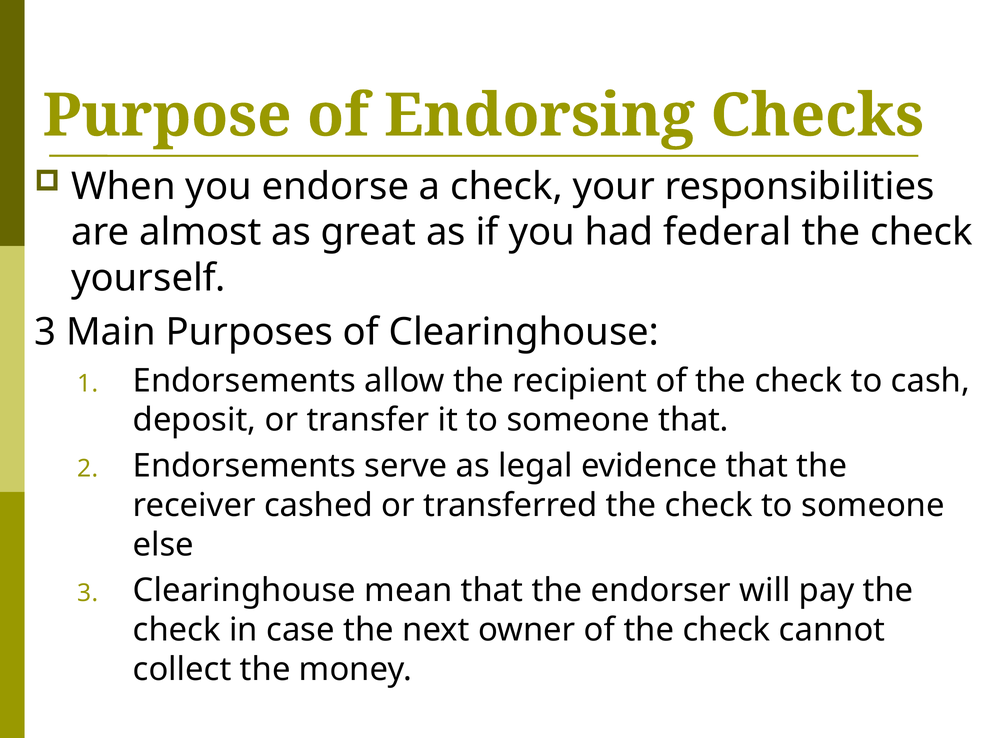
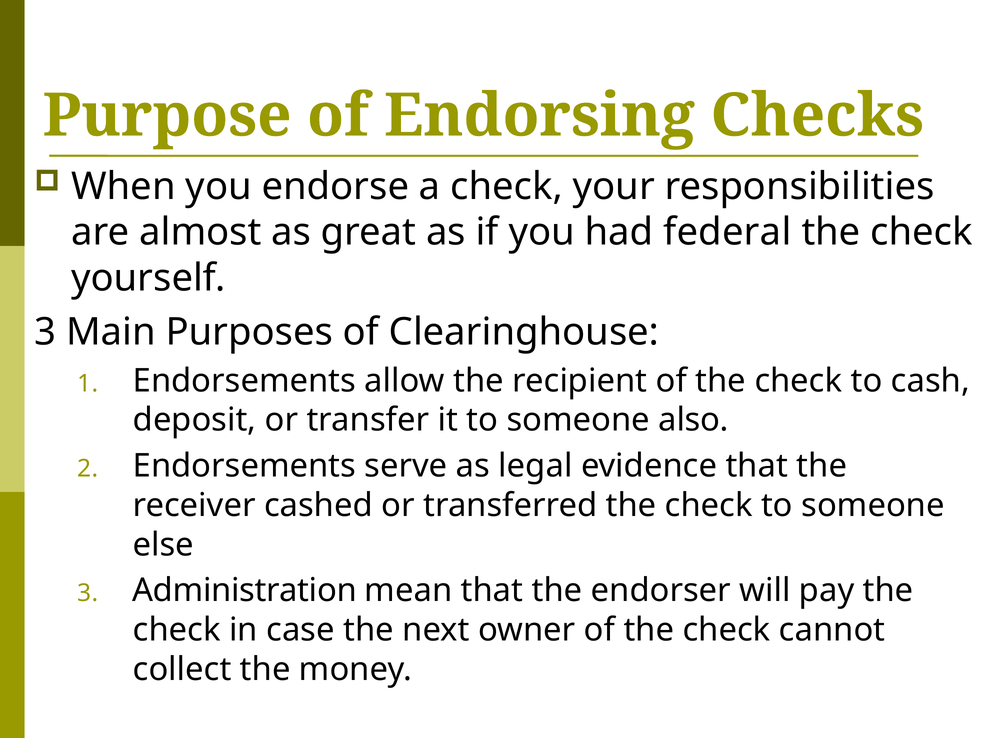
someone that: that -> also
3 Clearinghouse: Clearinghouse -> Administration
